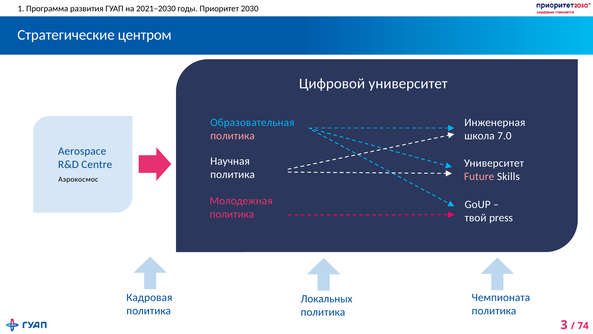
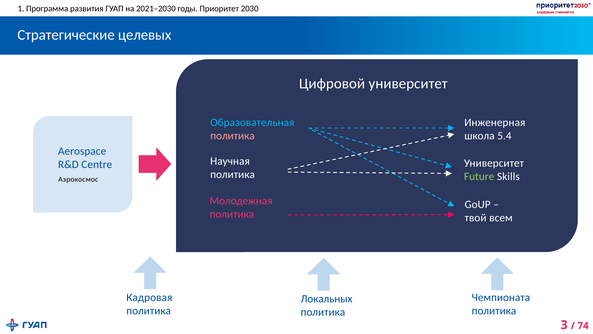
центром: центром -> целевых
7.0: 7.0 -> 5.4
Future colour: pink -> light green
press: press -> всем
